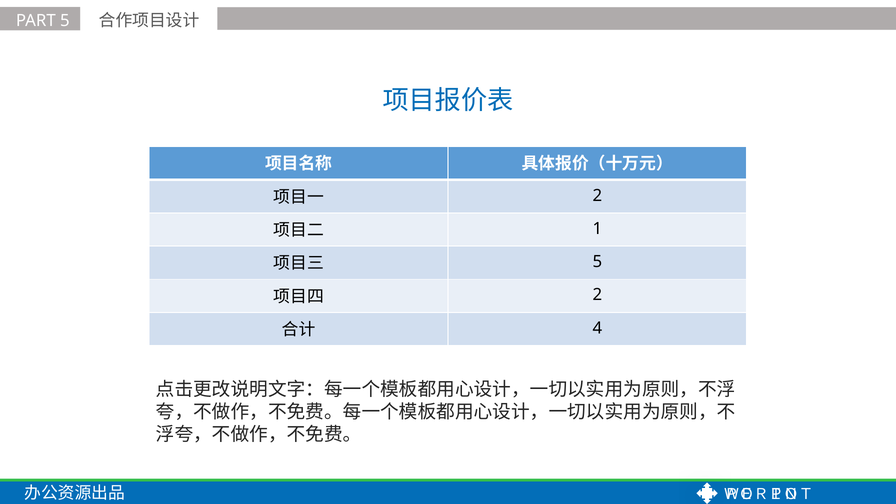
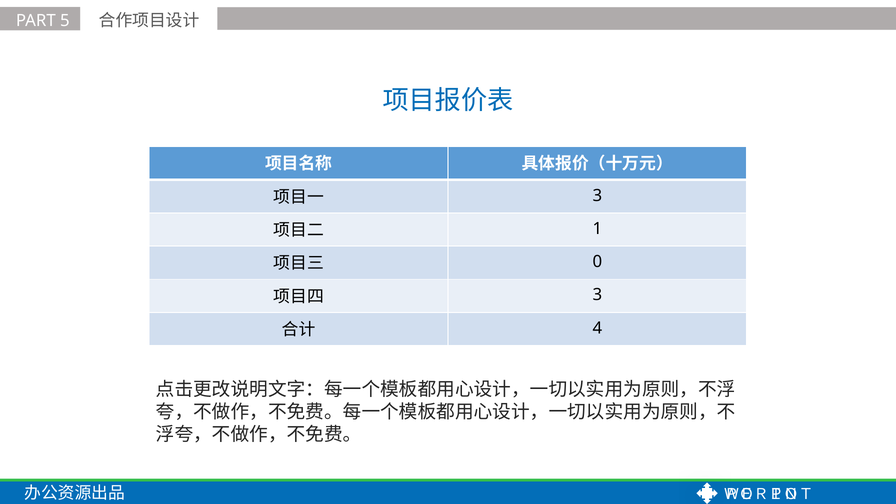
2 at (597, 195): 2 -> 3
5 at (597, 262): 5 -> 0
2 at (597, 295): 2 -> 3
